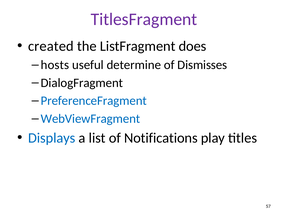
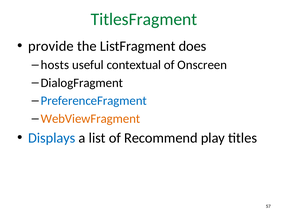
TitlesFragment colour: purple -> green
created: created -> provide
determine: determine -> contextual
Dismisses: Dismisses -> Onscreen
WebViewFragment colour: blue -> orange
Notifications: Notifications -> Recommend
